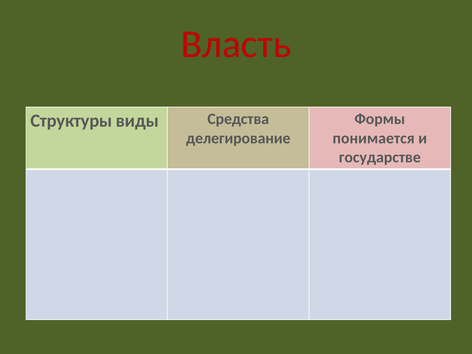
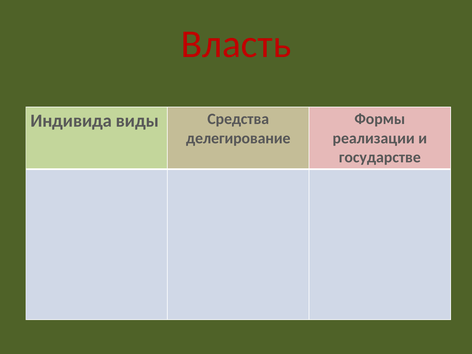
Структуры: Структуры -> Индивида
понимается: понимается -> реализации
